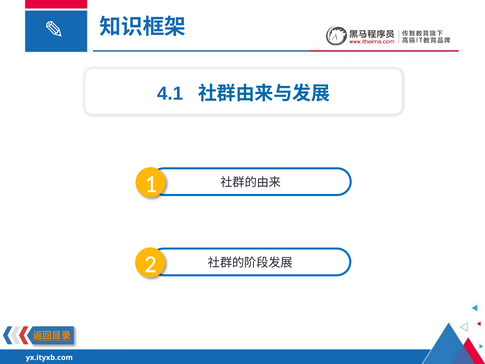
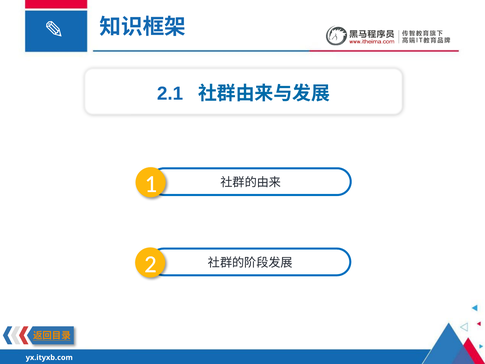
4.1: 4.1 -> 2.1
